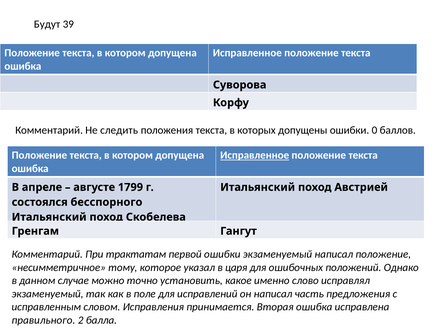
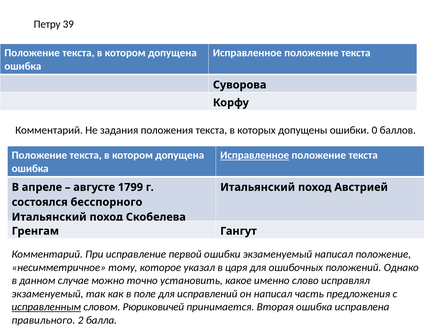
Будут: Будут -> Петру
следить: следить -> задания
трактатам: трактатам -> исправление
исправленным underline: none -> present
Исправления: Исправления -> Рюриковичей
